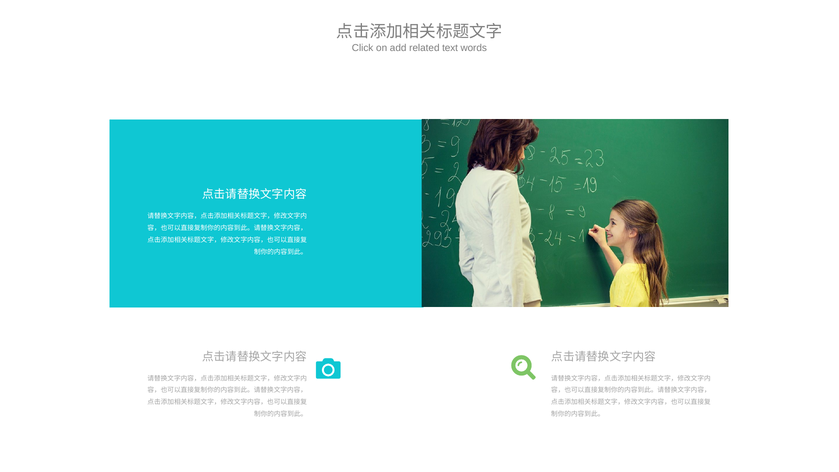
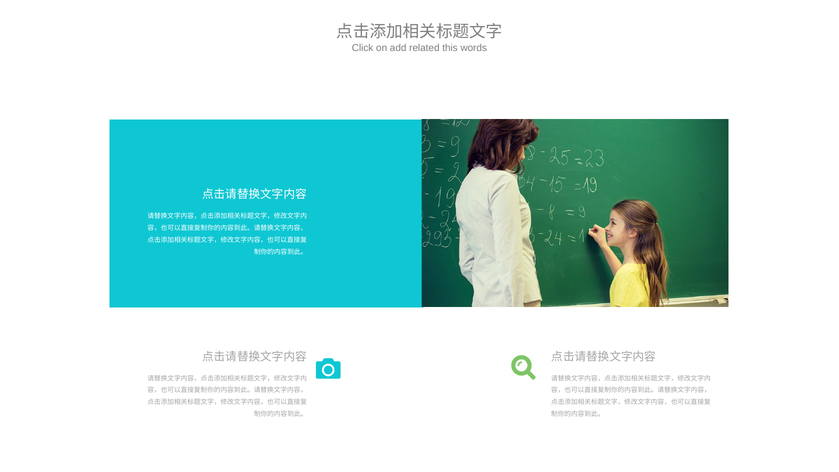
text: text -> this
